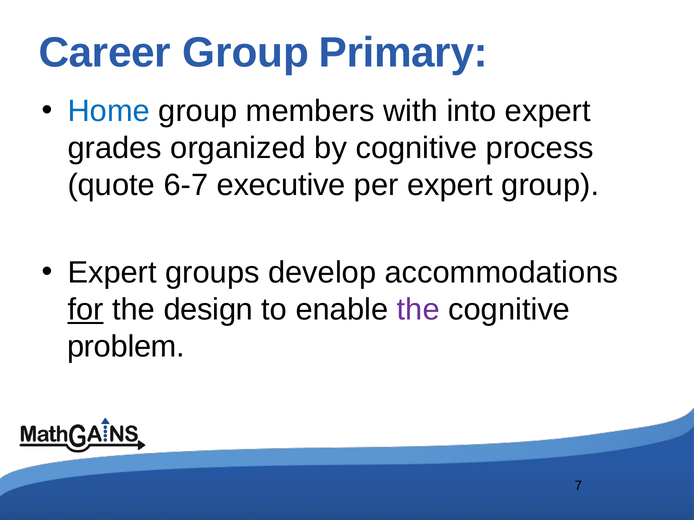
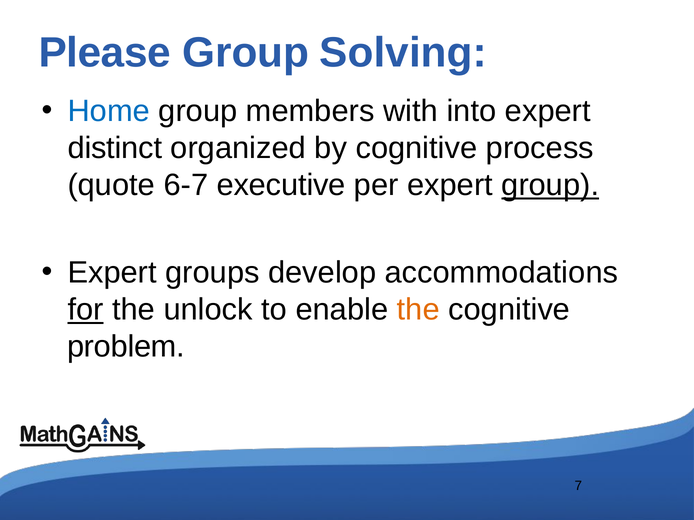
Career: Career -> Please
Primary: Primary -> Solving
grades: grades -> distinct
group at (550, 185) underline: none -> present
design: design -> unlock
the at (418, 310) colour: purple -> orange
